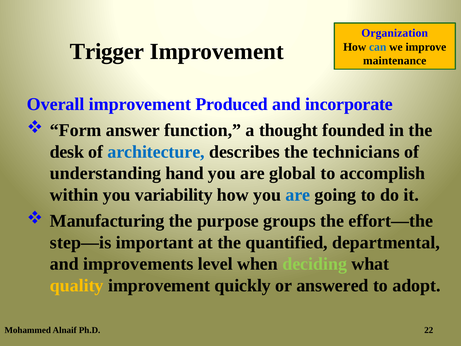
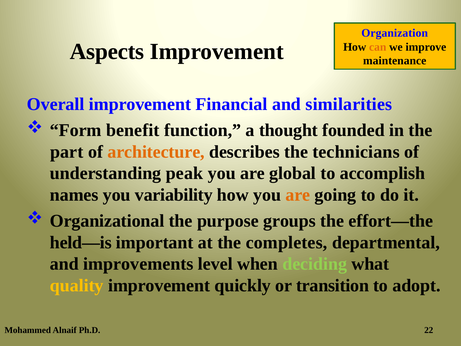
Trigger: Trigger -> Aspects
can colour: blue -> orange
Produced: Produced -> Financial
incorporate: incorporate -> similarities
answer: answer -> benefit
desk: desk -> part
architecture colour: blue -> orange
hand: hand -> peak
within: within -> names
are at (298, 195) colour: blue -> orange
Manufacturing: Manufacturing -> Organizational
step—is: step—is -> held—is
quantified: quantified -> completes
answered: answered -> transition
